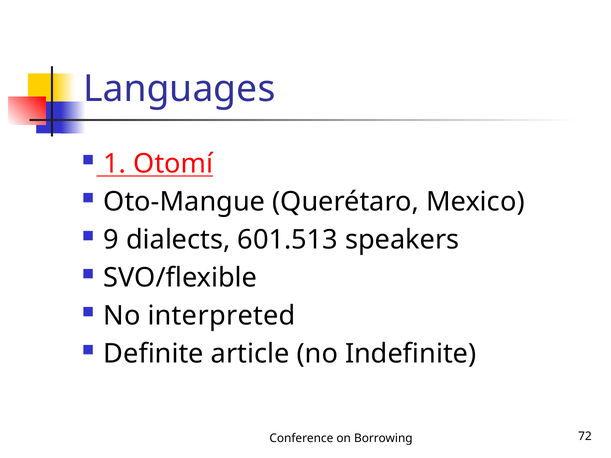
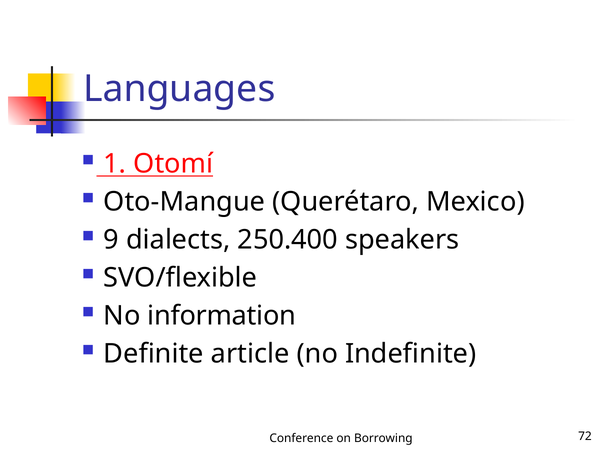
601.513: 601.513 -> 250.400
interpreted: interpreted -> information
